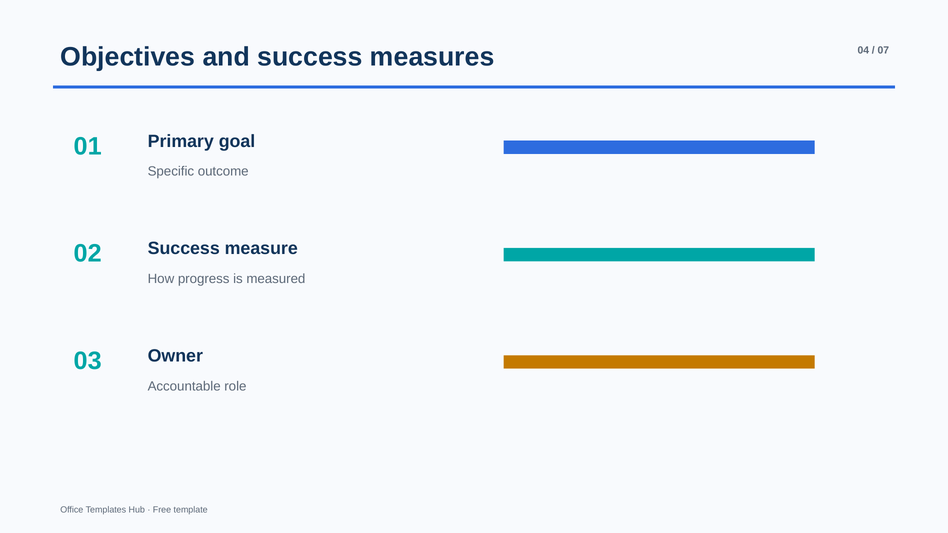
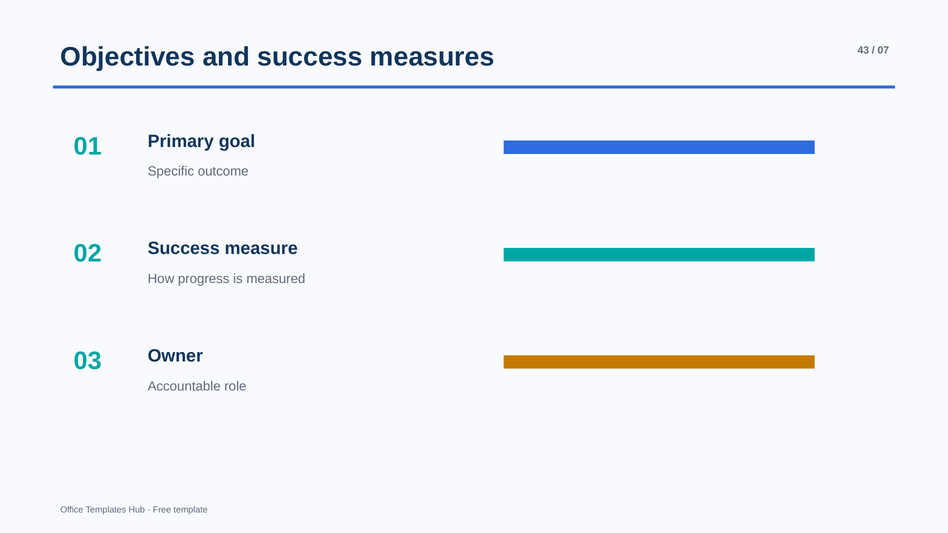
04: 04 -> 43
